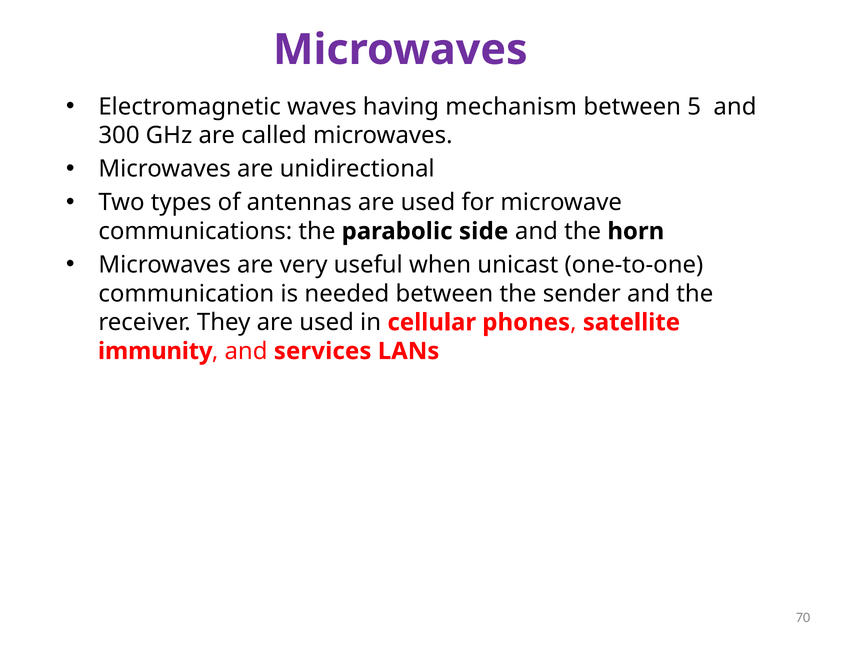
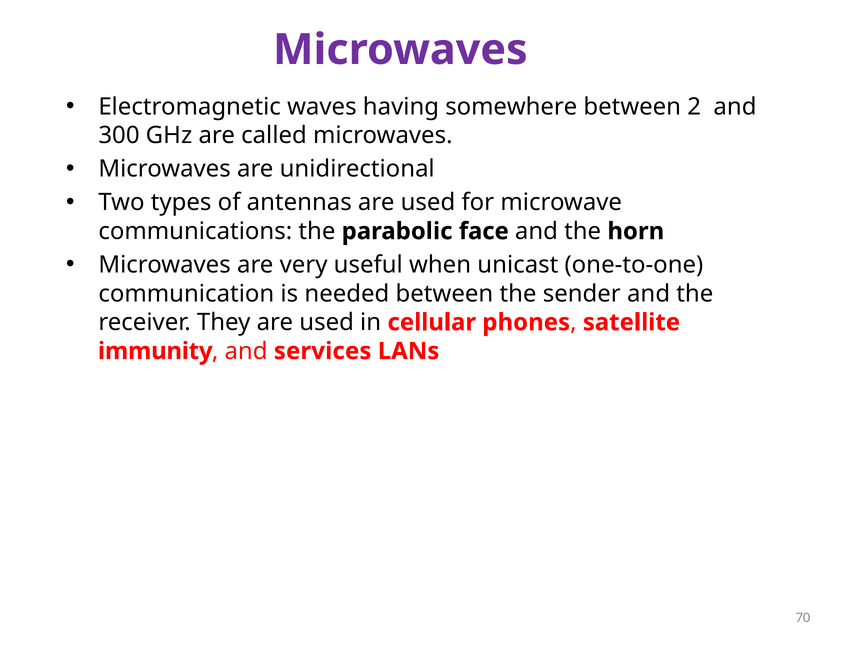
mechanism: mechanism -> somewhere
5: 5 -> 2
side: side -> face
